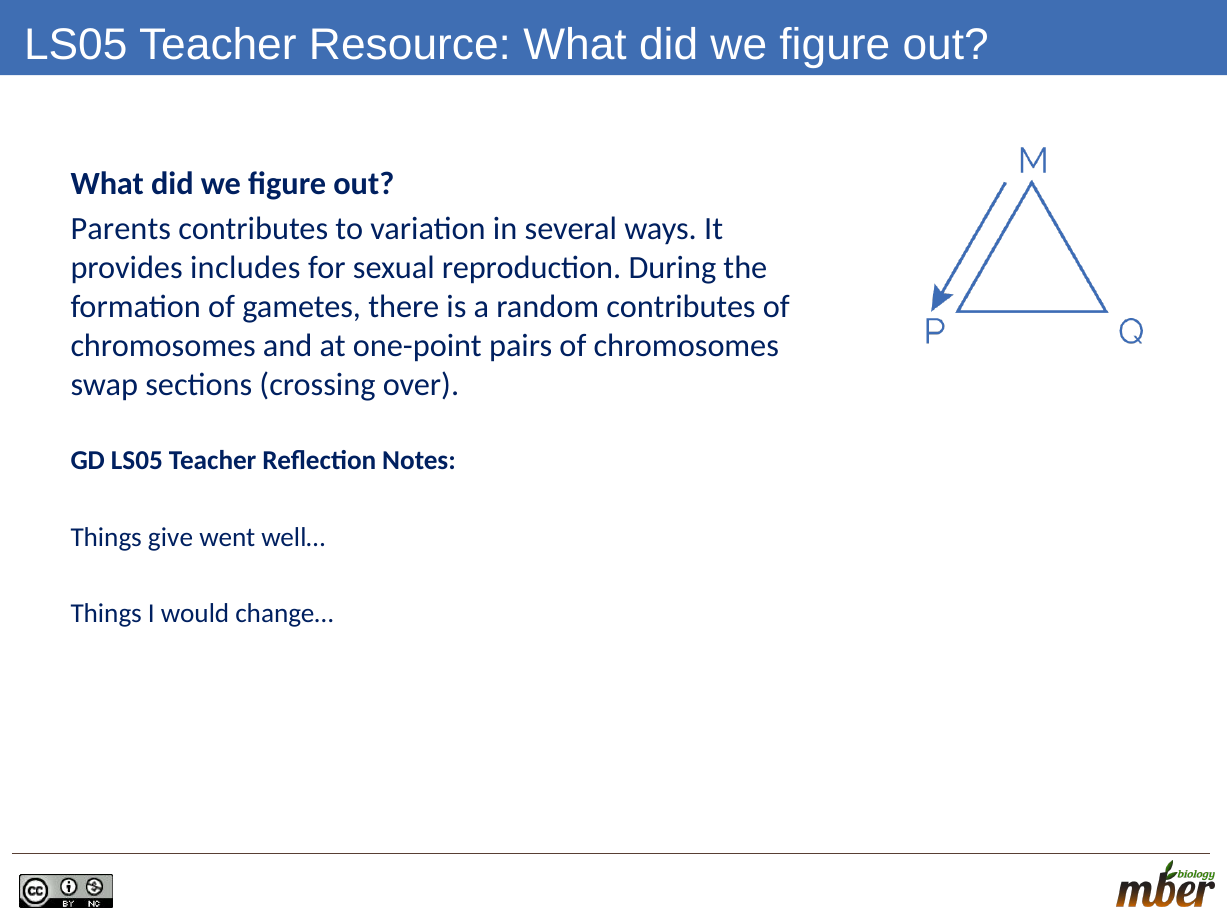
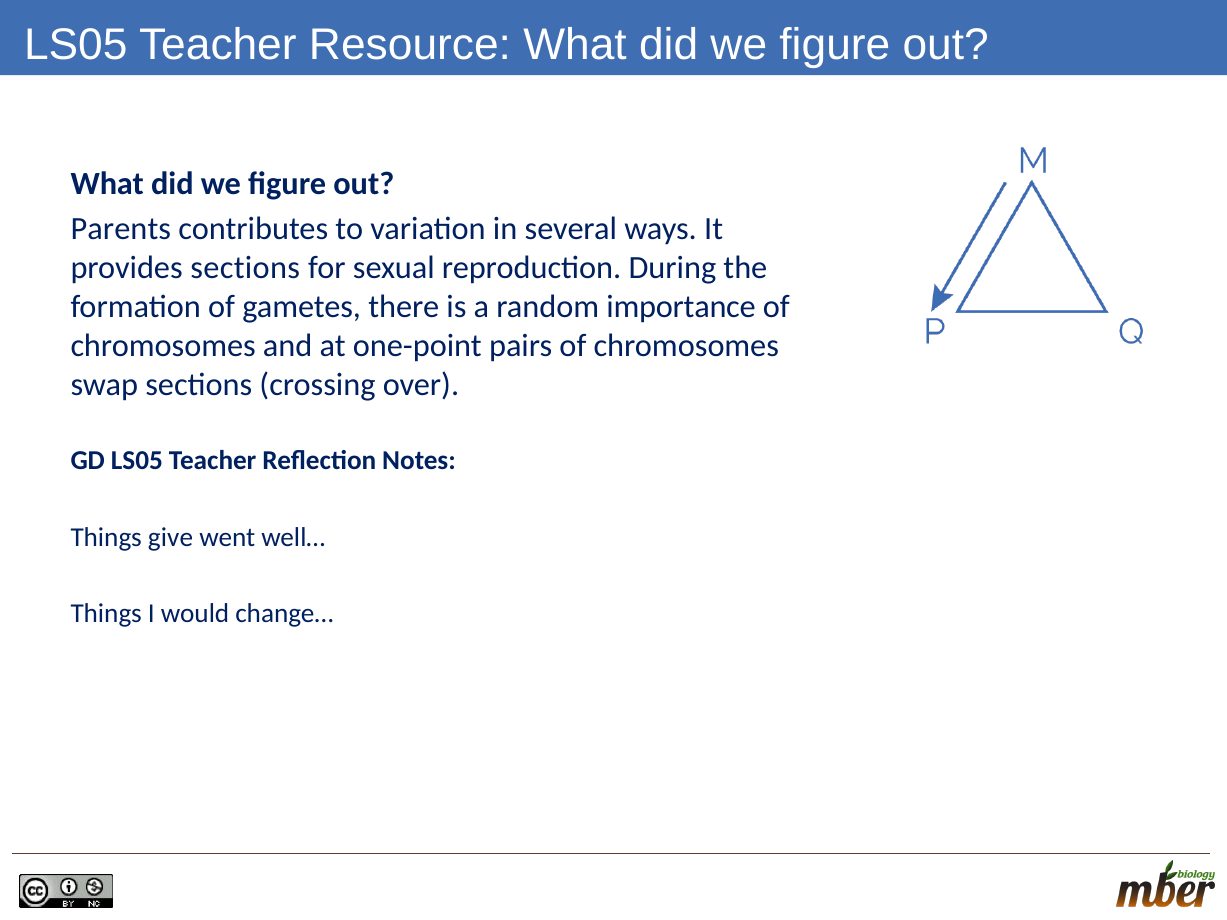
provides includes: includes -> sections
random contributes: contributes -> importance
